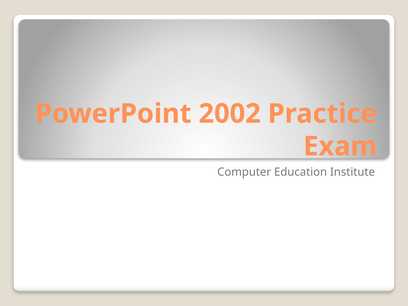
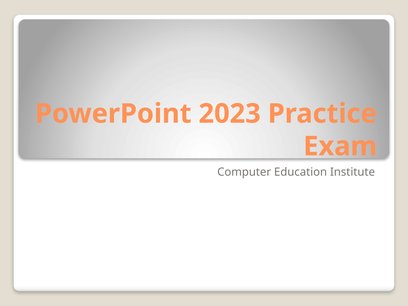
2002: 2002 -> 2023
